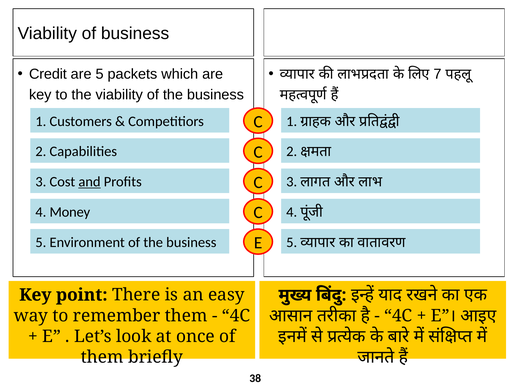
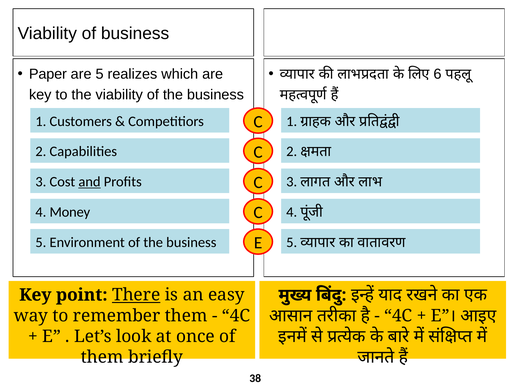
Credit: Credit -> Paper
packets: packets -> realizes
7: 7 -> 6
There underline: none -> present
